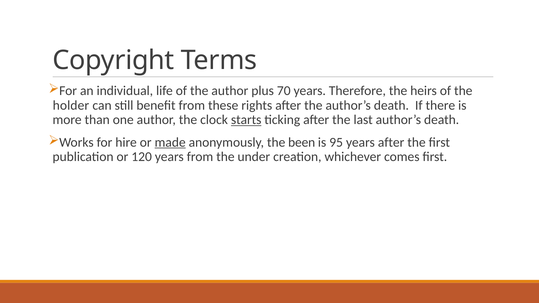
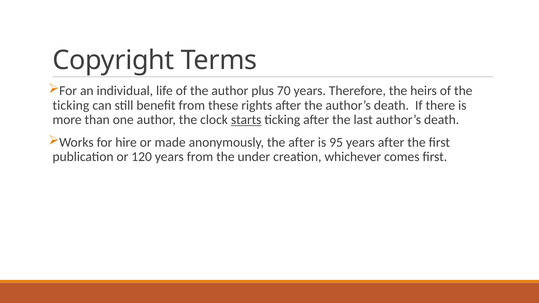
holder at (71, 105): holder -> ticking
made underline: present -> none
the been: been -> after
